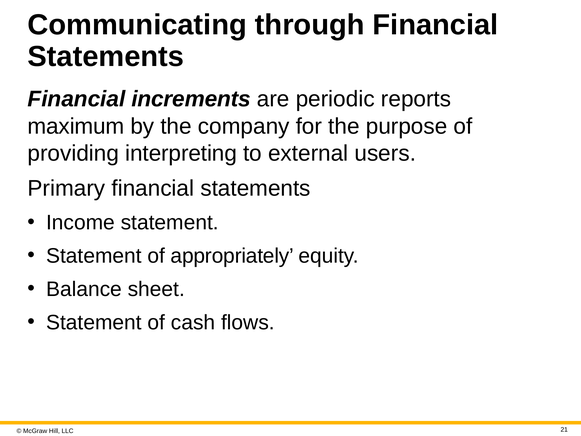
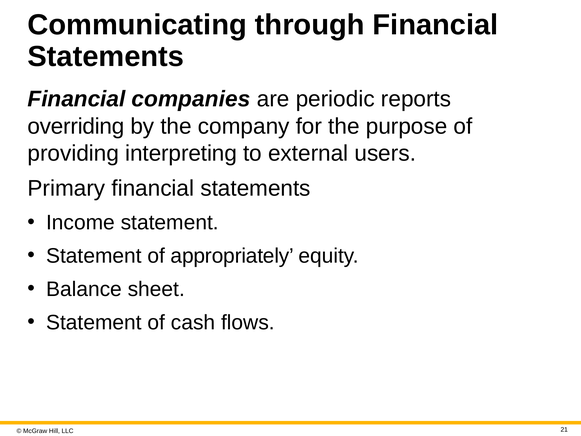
increments: increments -> companies
maximum: maximum -> overriding
